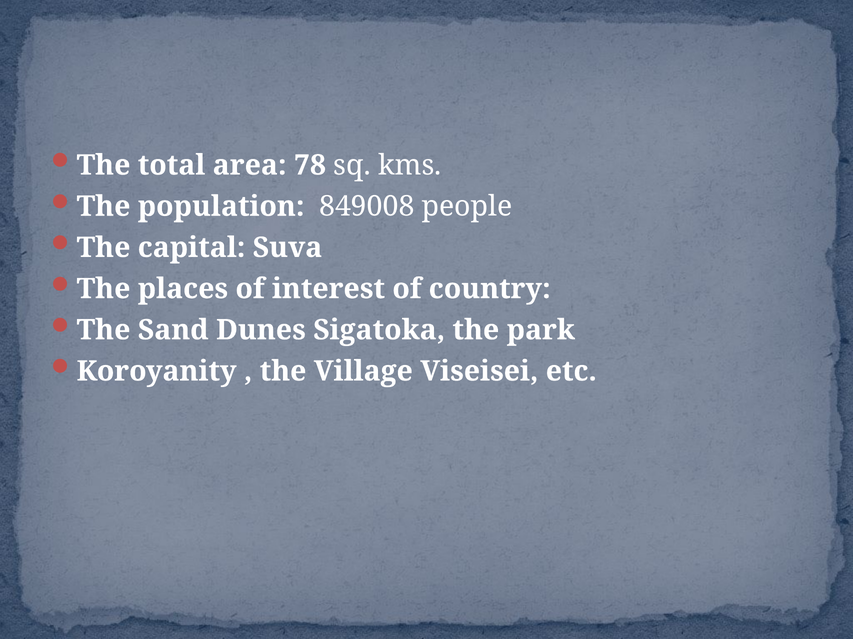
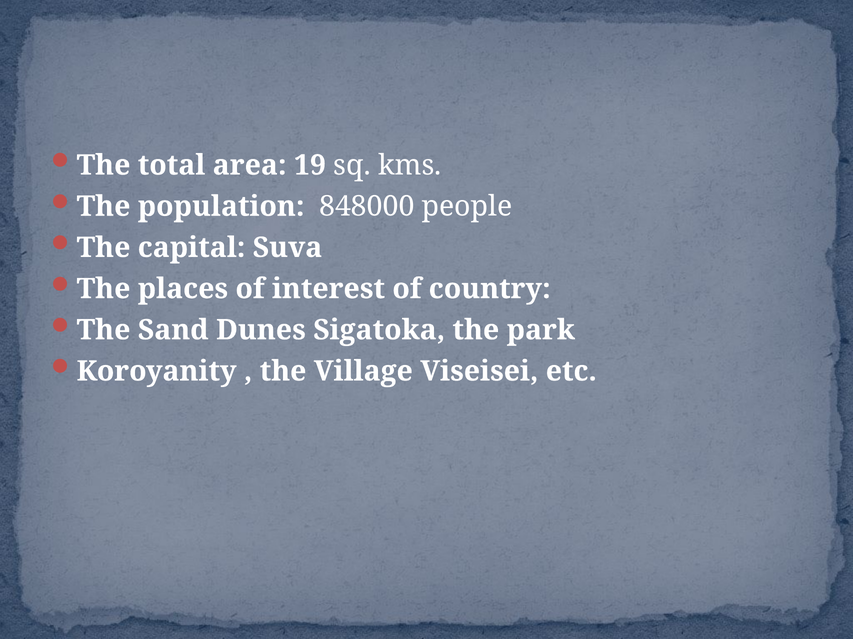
78: 78 -> 19
849008: 849008 -> 848000
